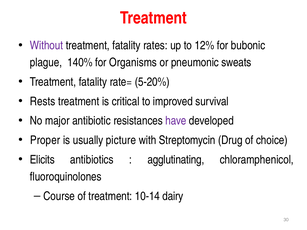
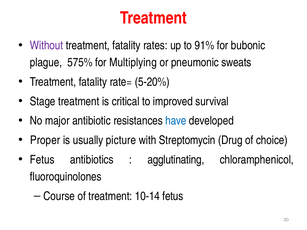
12%: 12% -> 91%
140%: 140% -> 575%
Organisms: Organisms -> Multiplying
Rests: Rests -> Stage
have colour: purple -> blue
Elicits at (42, 160): Elicits -> Fetus
10-14 dairy: dairy -> fetus
